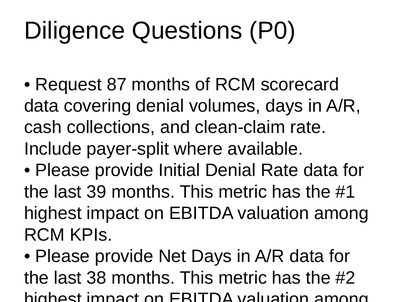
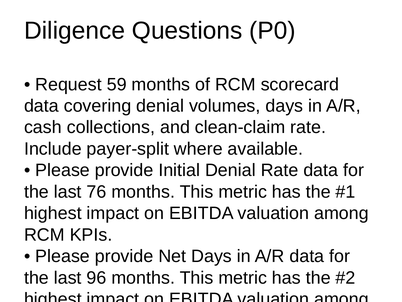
87: 87 -> 59
39: 39 -> 76
38: 38 -> 96
